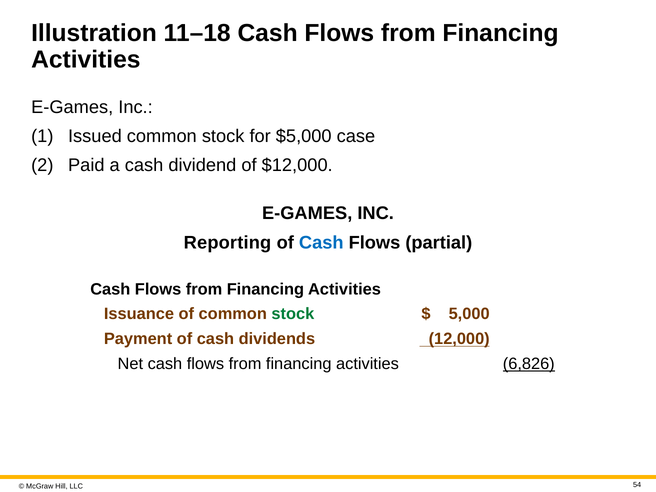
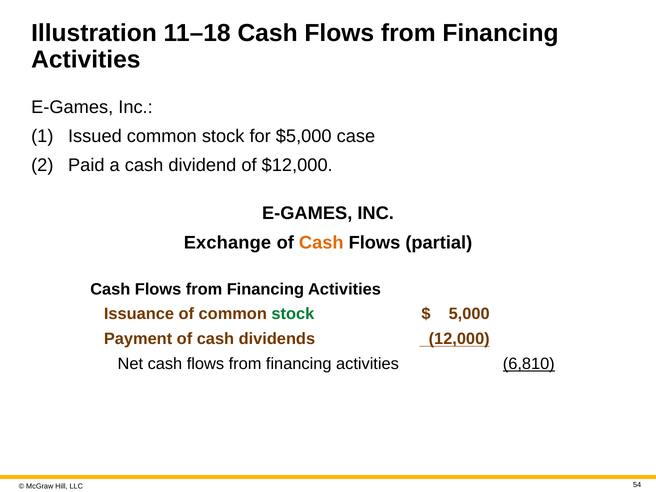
Reporting: Reporting -> Exchange
Cash at (321, 243) colour: blue -> orange
6,826: 6,826 -> 6,810
